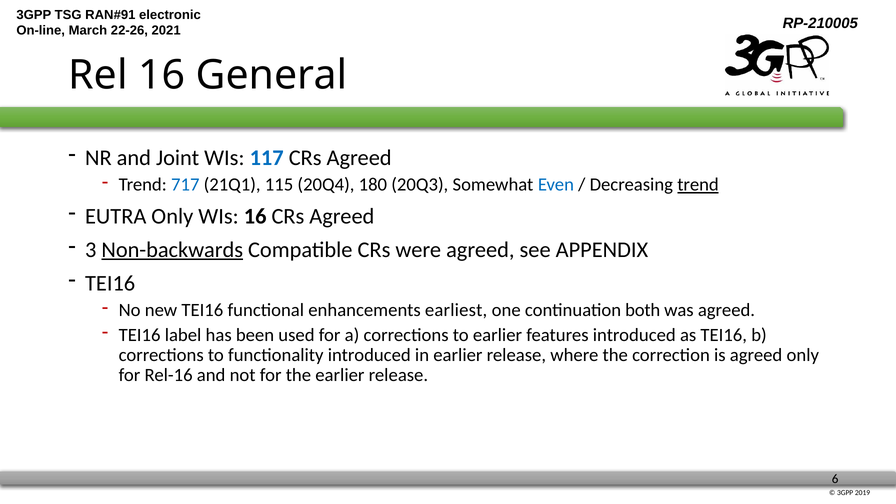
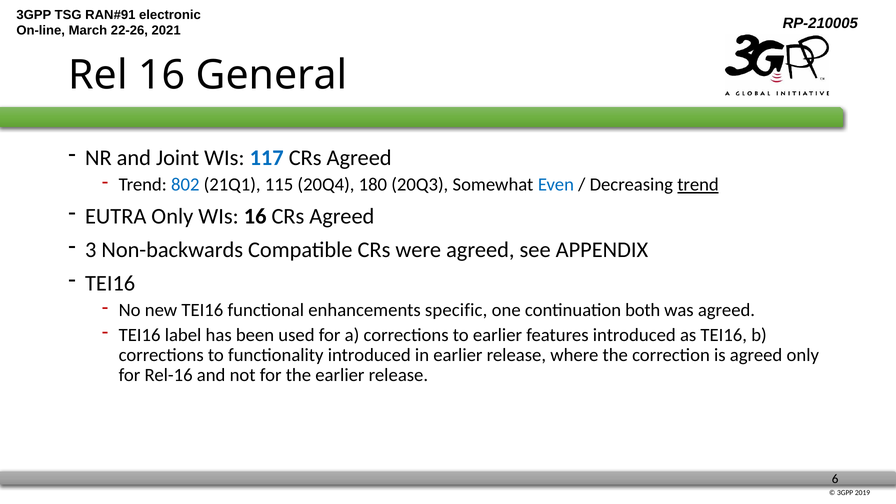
717: 717 -> 802
Non-backwards underline: present -> none
earliest: earliest -> specific
